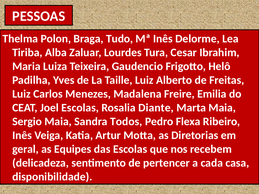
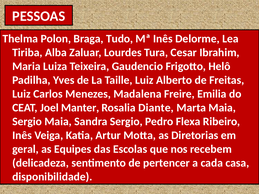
Joel Escolas: Escolas -> Manter
Sandra Todos: Todos -> Sergio
